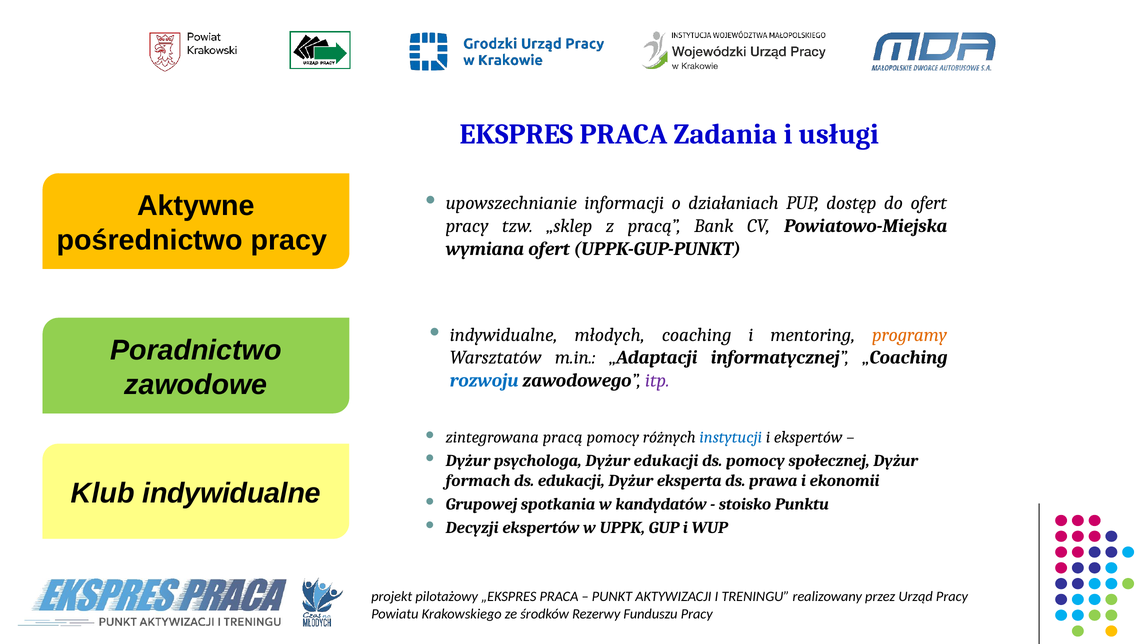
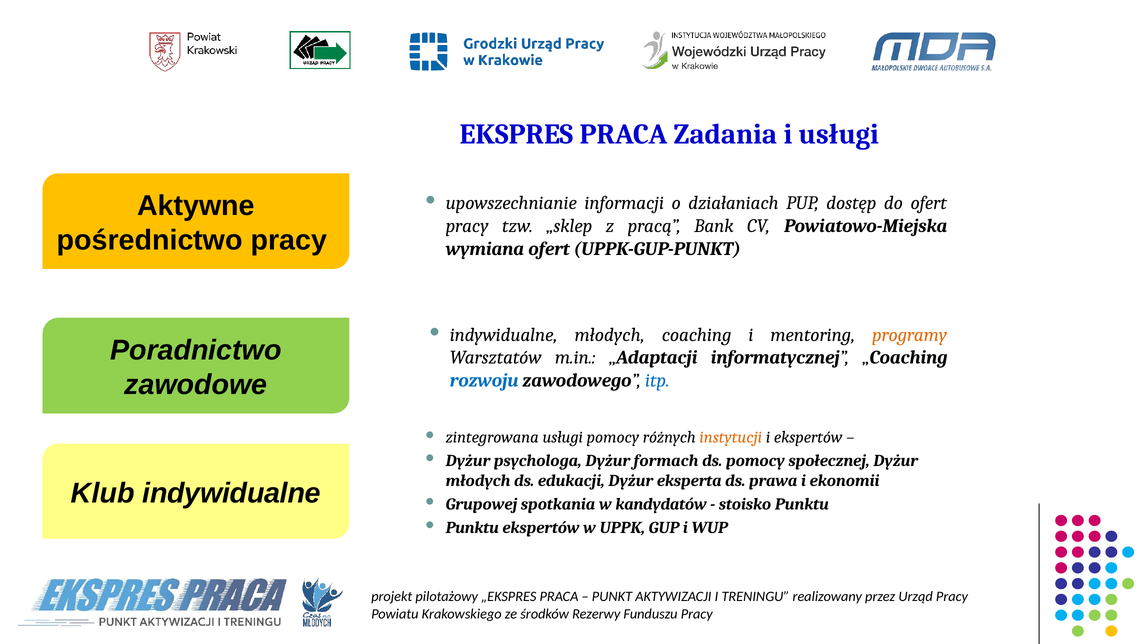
itp colour: purple -> blue
zintegrowana pracą: pracą -> usługi
instytucji colour: blue -> orange
Dyżur edukacji: edukacji -> formach
formach at (478, 481): formach -> młodych
Decyzji at (472, 528): Decyzji -> Punktu
